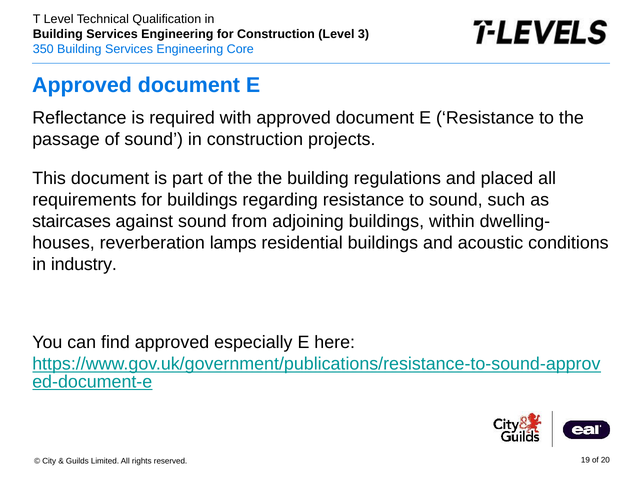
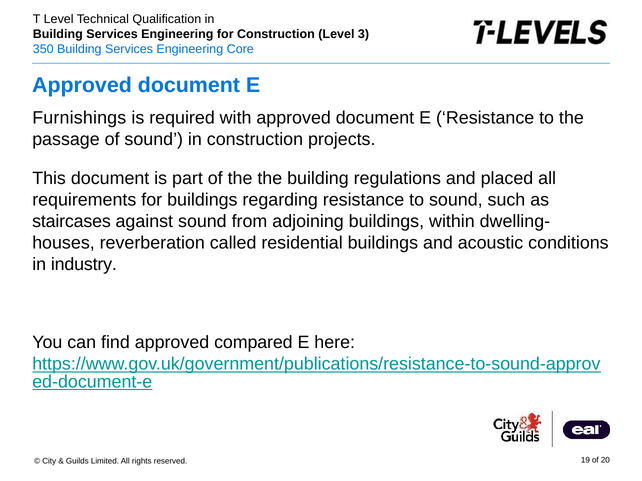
Reflectance: Reflectance -> Furnishings
lamps: lamps -> called
especially: especially -> compared
